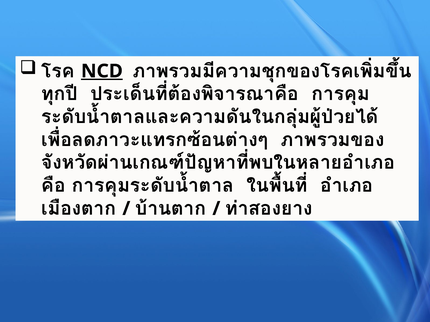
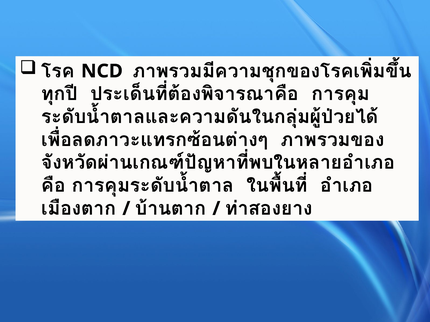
NCD underline: present -> none
